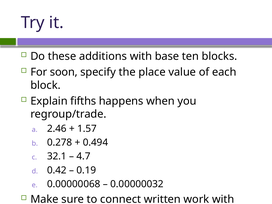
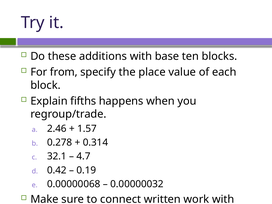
soon: soon -> from
0.494: 0.494 -> 0.314
